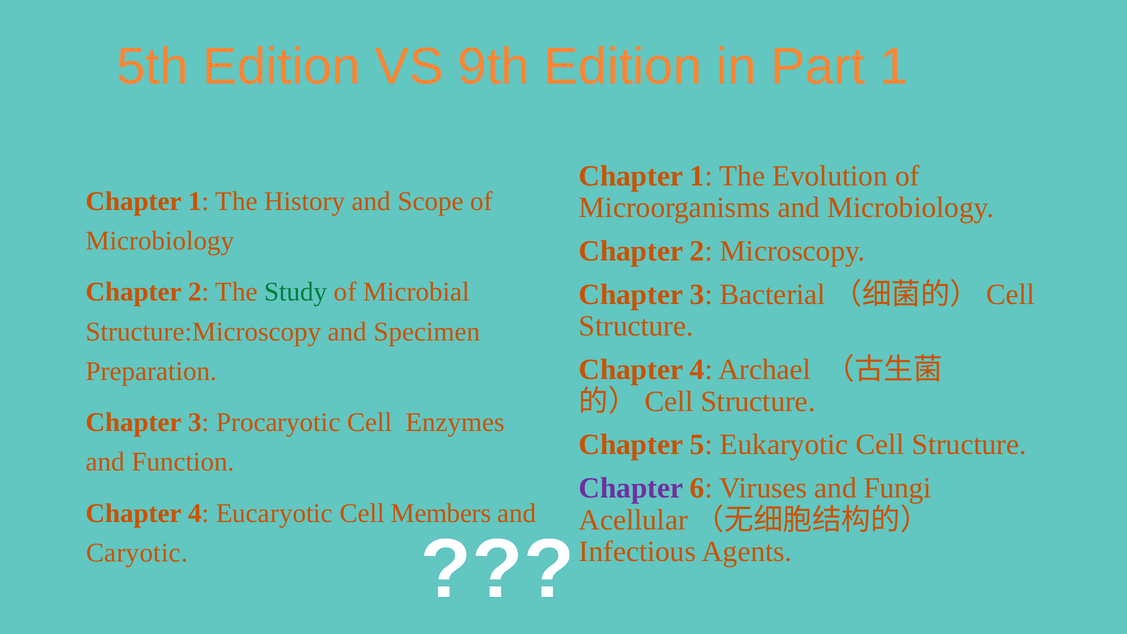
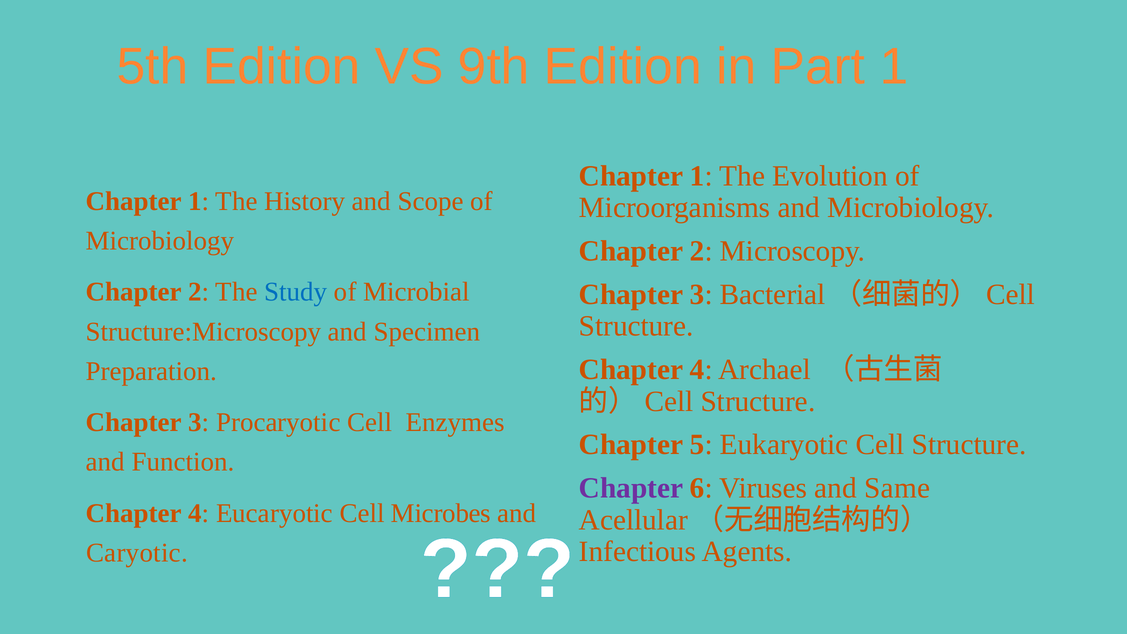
Study colour: green -> blue
Fungi: Fungi -> Same
Members: Members -> Microbes
